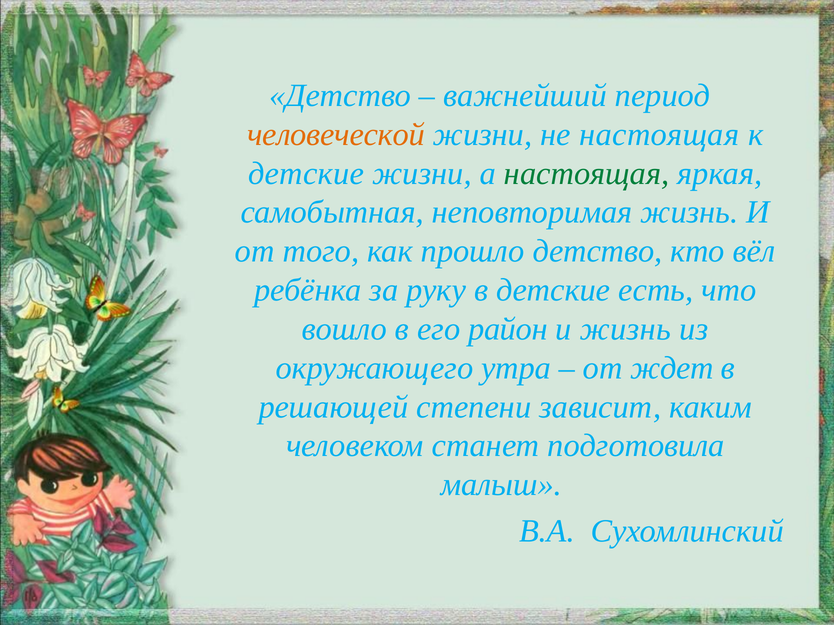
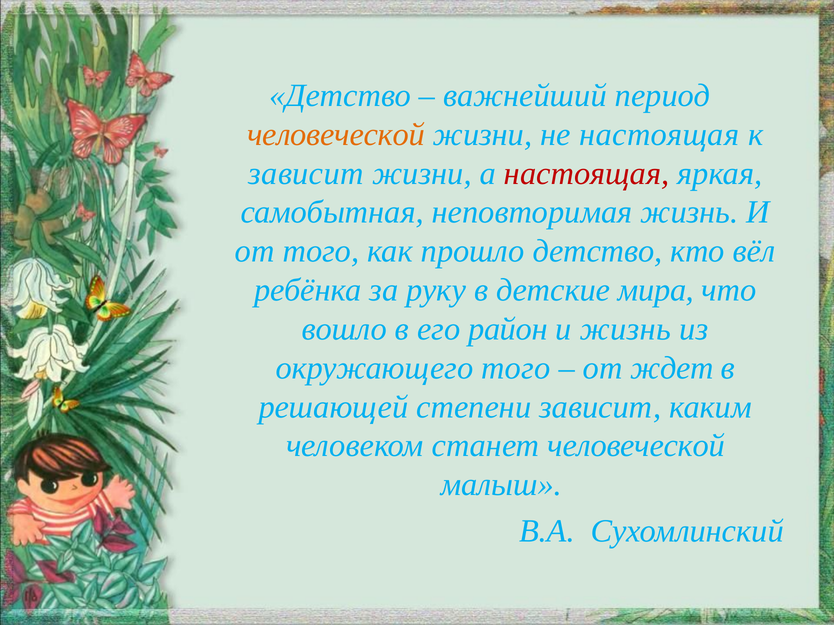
детские at (306, 174): детские -> зависит
настоящая at (587, 174) colour: green -> red
есть: есть -> мира
окружающего утра: утра -> того
станет подготовила: подготовила -> человеческой
